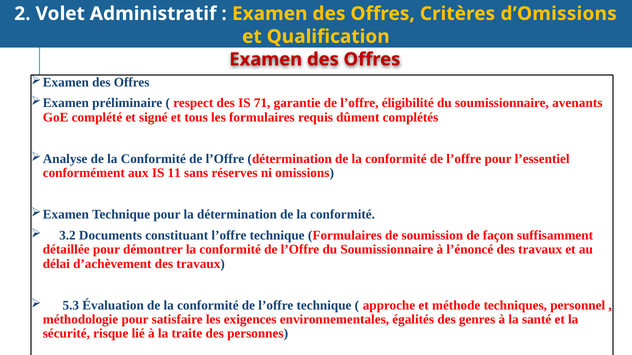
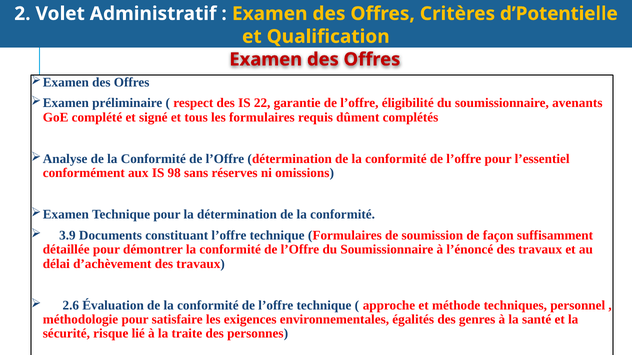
d’Omissions: d’Omissions -> d’Potentielle
71: 71 -> 22
11: 11 -> 98
3.2: 3.2 -> 3.9
5.3: 5.3 -> 2.6
